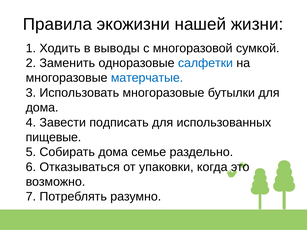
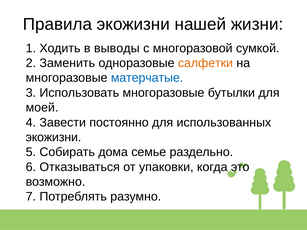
салфетки colour: blue -> orange
дома at (42, 108): дома -> моей
подписать: подписать -> постоянно
пищевые at (53, 137): пищевые -> экожизни
